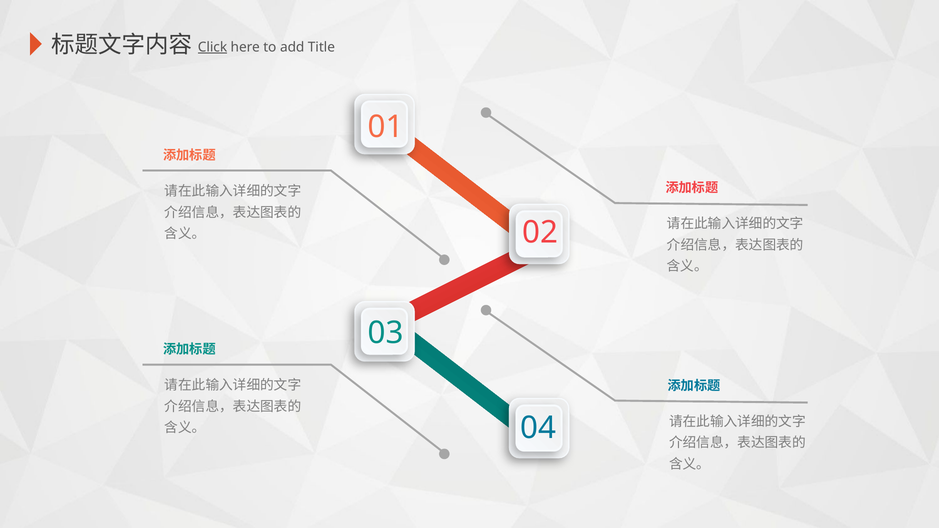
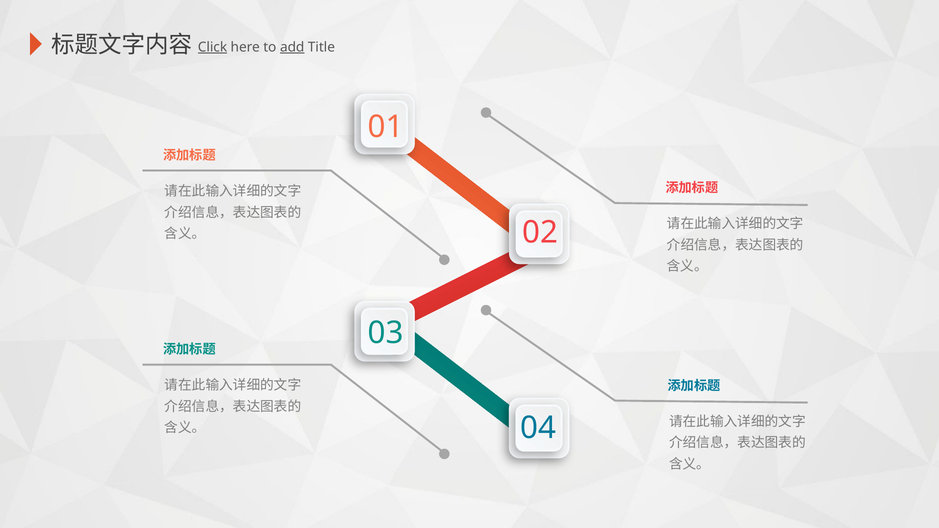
add underline: none -> present
